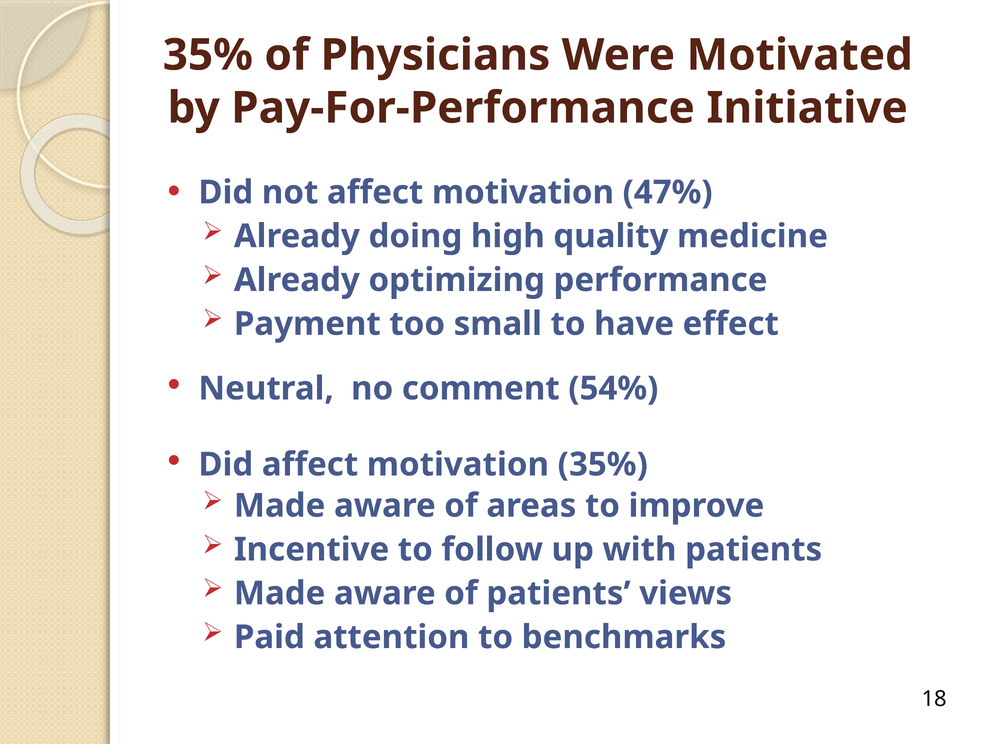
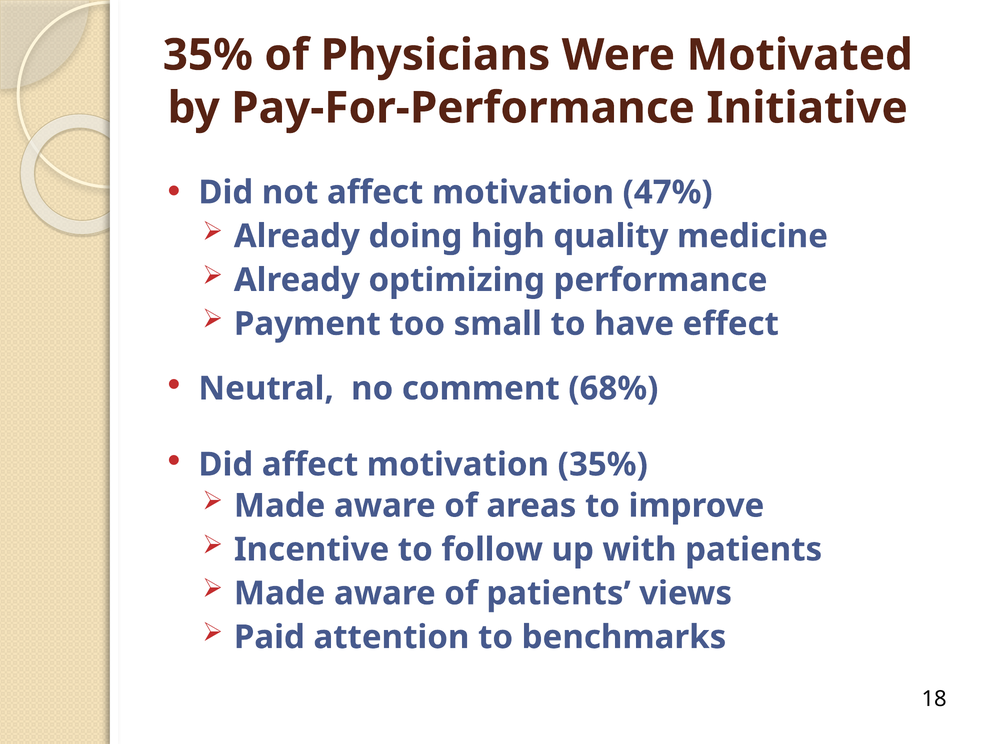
54%: 54% -> 68%
